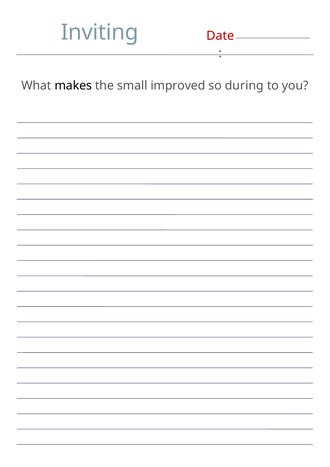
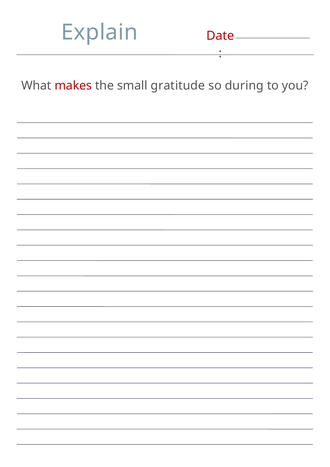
Inviting: Inviting -> Explain
makes colour: black -> red
improved: improved -> gratitude
